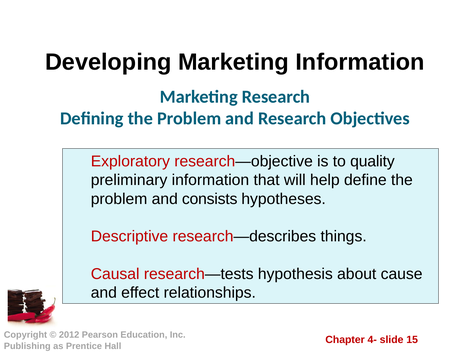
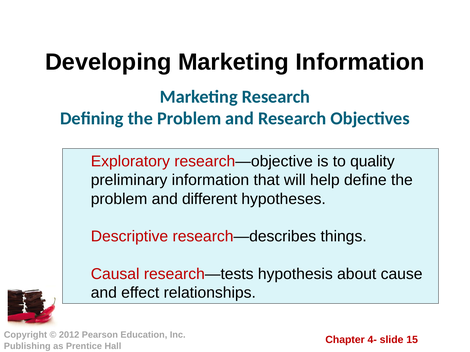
consists: consists -> different
